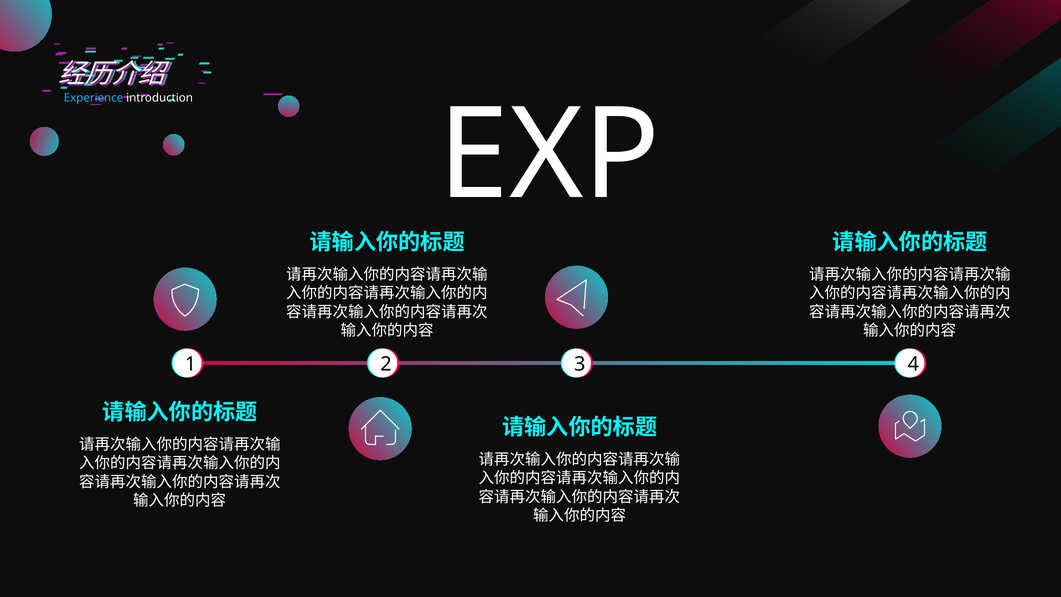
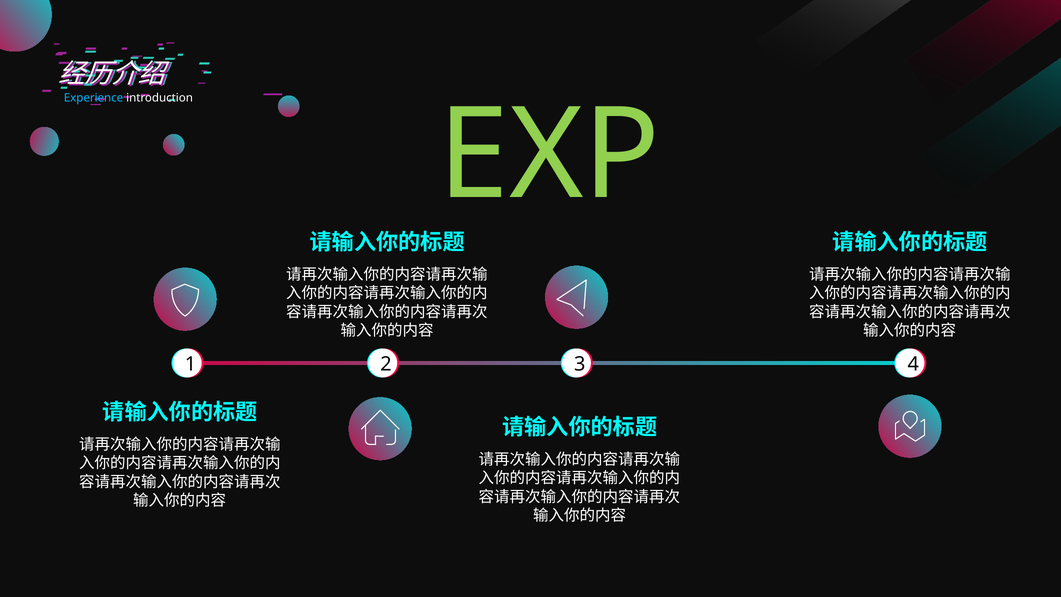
EXP colour: white -> light green
